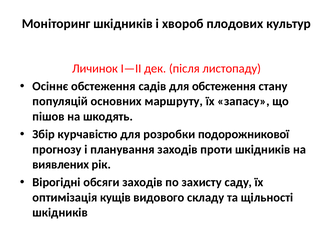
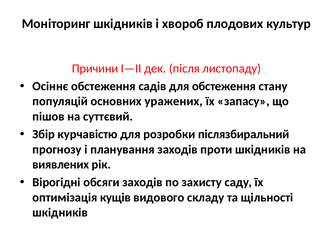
Личинок: Личинок -> Причини
маршруту: маршруту -> уражених
шкодять: шкодять -> суттєвий
подорожникової: подорожникової -> післязбиральний
